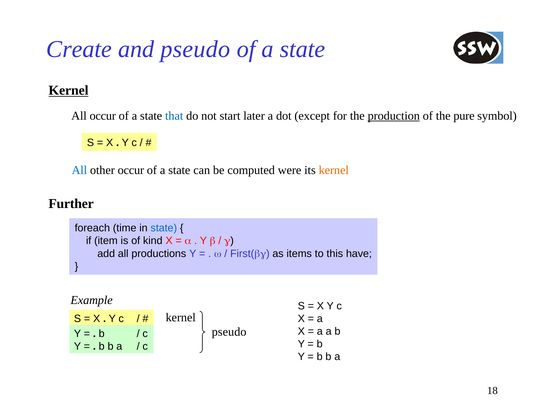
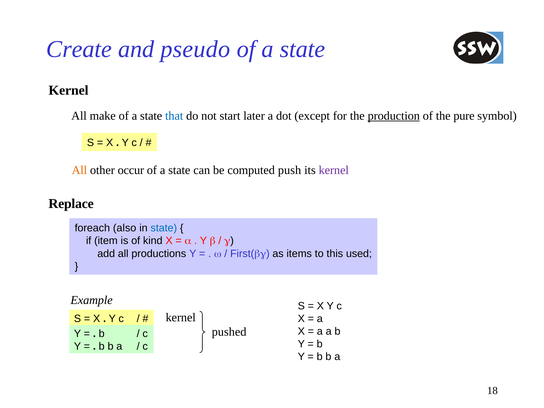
Kernel at (69, 90) underline: present -> none
All occur: occur -> make
All at (79, 170) colour: blue -> orange
were: were -> push
kernel at (334, 170) colour: orange -> purple
Further: Further -> Replace
time: time -> also
have: have -> used
pseudo at (229, 332): pseudo -> pushed
